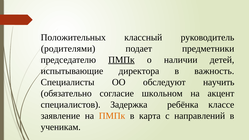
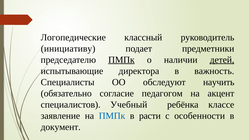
Положительных: Положительных -> Логопедические
родителями: родителями -> инициативу
детей underline: none -> present
школьном: школьном -> педагогом
Задержка: Задержка -> Учебный
ПМПк at (112, 116) colour: orange -> blue
карта: карта -> расти
направлений: направлений -> особенности
ученикам: ученикам -> документ
